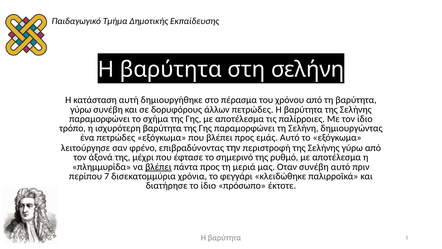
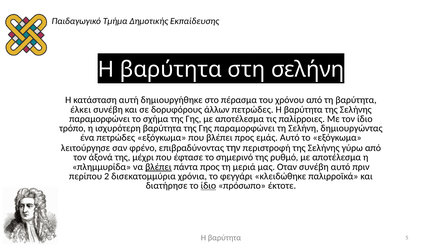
γύρω at (81, 109): γύρω -> έλκει
7: 7 -> 2
ίδιο at (208, 185) underline: none -> present
